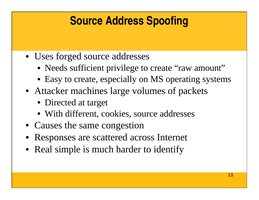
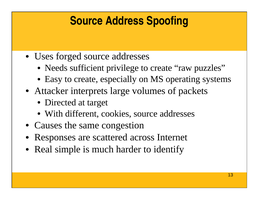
amount: amount -> puzzles
machines: machines -> interprets
